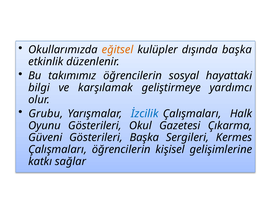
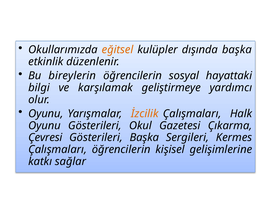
takımımız: takımımız -> bireylerin
Grubu at (46, 114): Grubu -> Oyunu
İzcilik colour: blue -> orange
Güveni: Güveni -> Çevresi
